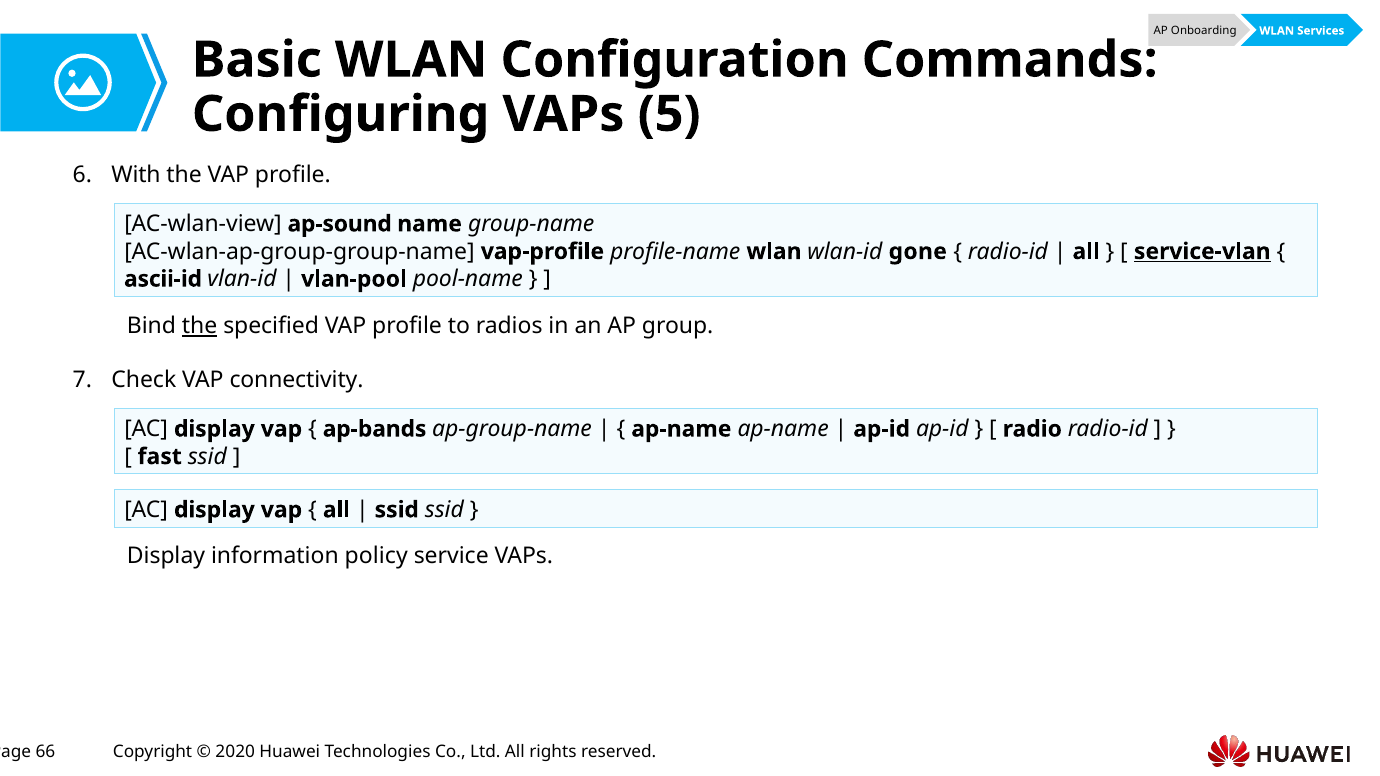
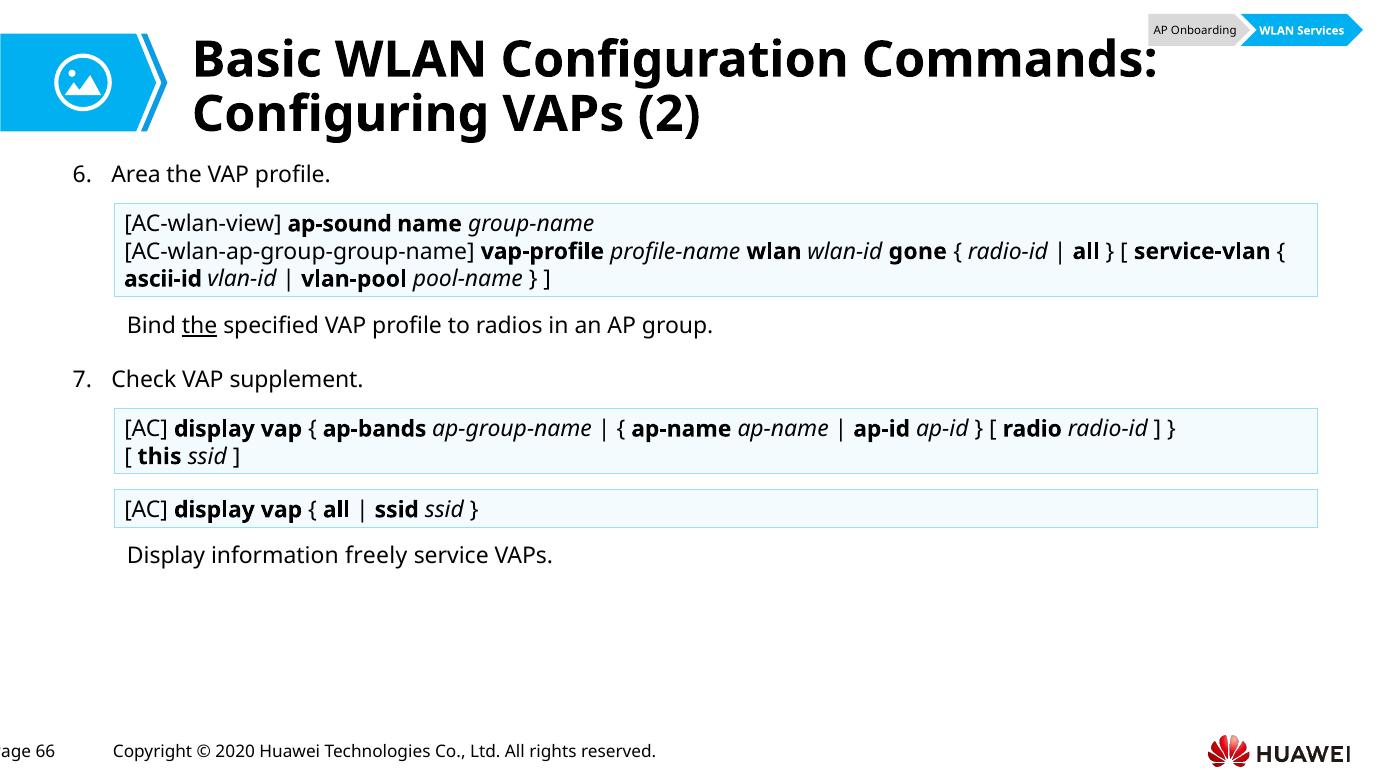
5: 5 -> 2
With: With -> Area
service-vlan underline: present -> none
connectivity: connectivity -> supplement
fast: fast -> this
policy: policy -> freely
